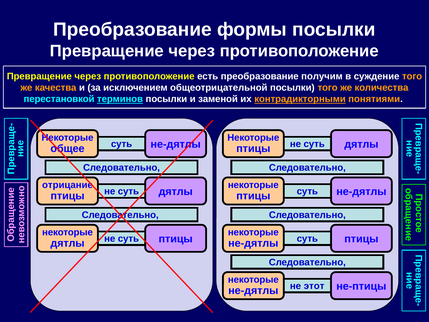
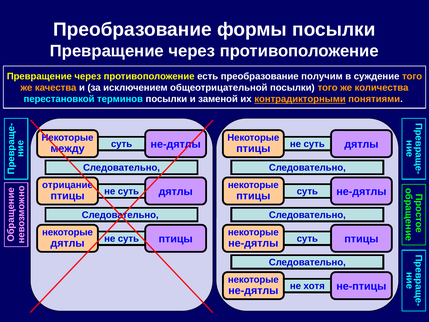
терминов underline: present -> none
общее: общее -> между
этот: этот -> хотя
